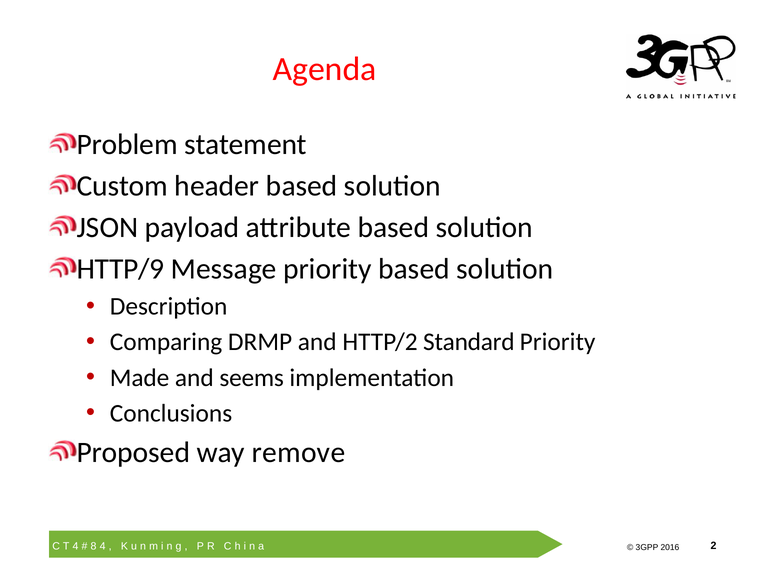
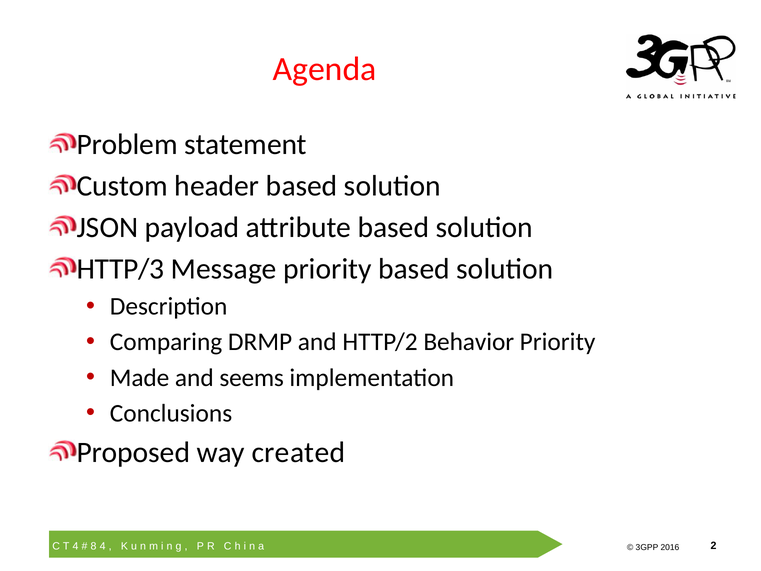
HTTP/9: HTTP/9 -> HTTP/3
Standard: Standard -> Behavior
remove: remove -> created
